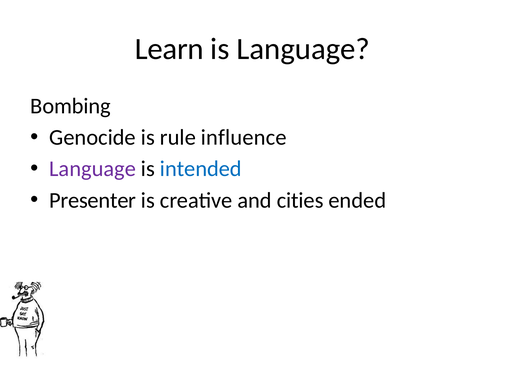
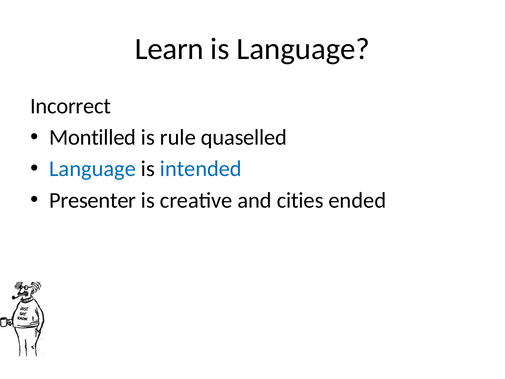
Bombing: Bombing -> Incorrect
Genocide: Genocide -> Montilled
influence: influence -> quaselled
Language at (93, 169) colour: purple -> blue
